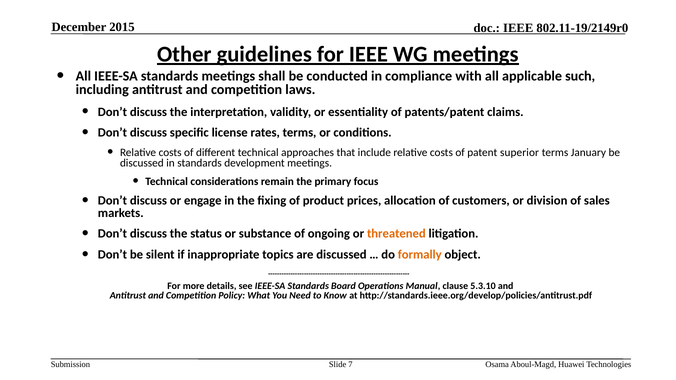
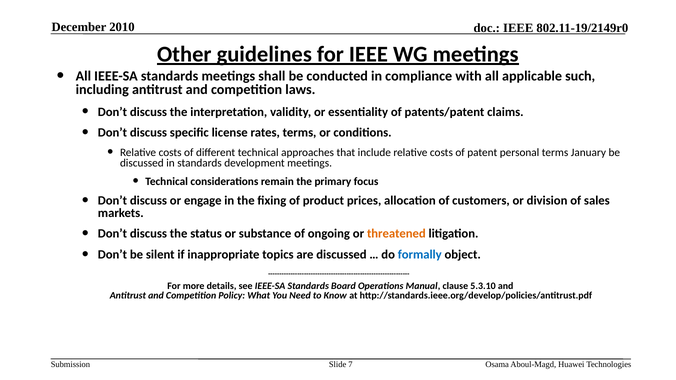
2015: 2015 -> 2010
superior: superior -> personal
formally colour: orange -> blue
